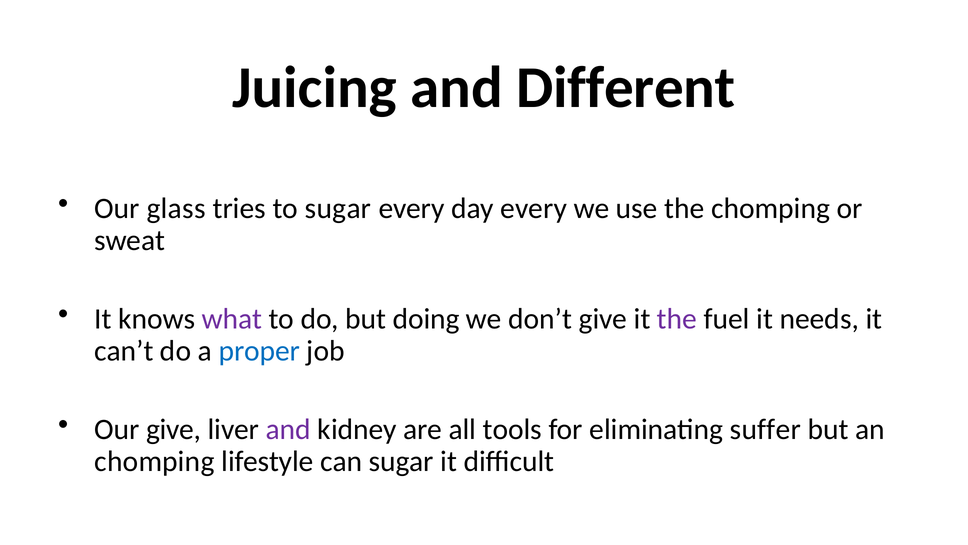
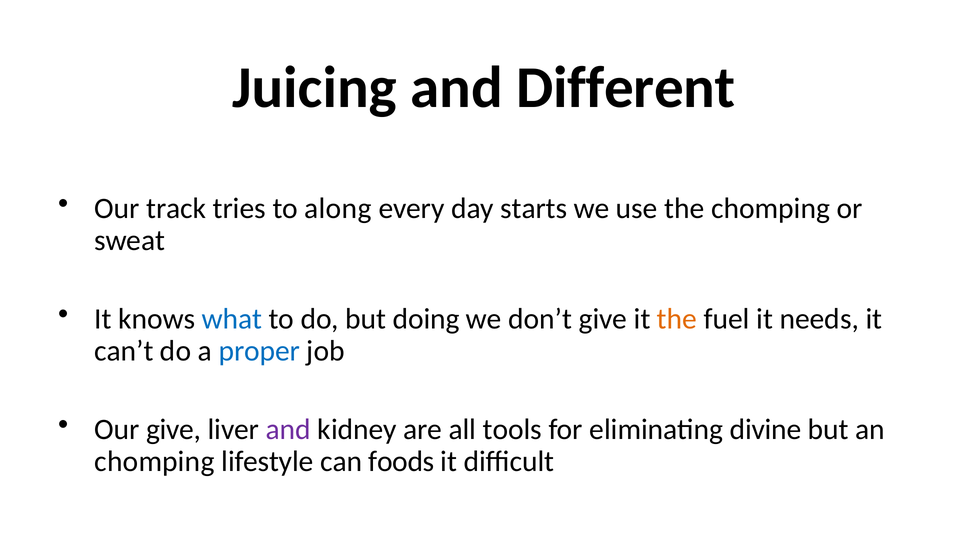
glass: glass -> track
to sugar: sugar -> along
day every: every -> starts
what colour: purple -> blue
the at (677, 319) colour: purple -> orange
suffer: suffer -> divine
can sugar: sugar -> foods
